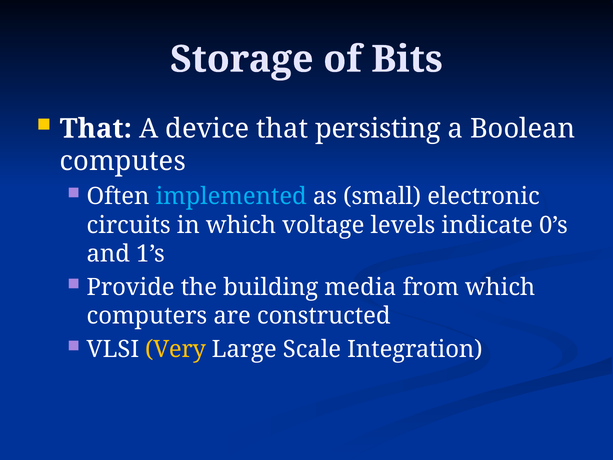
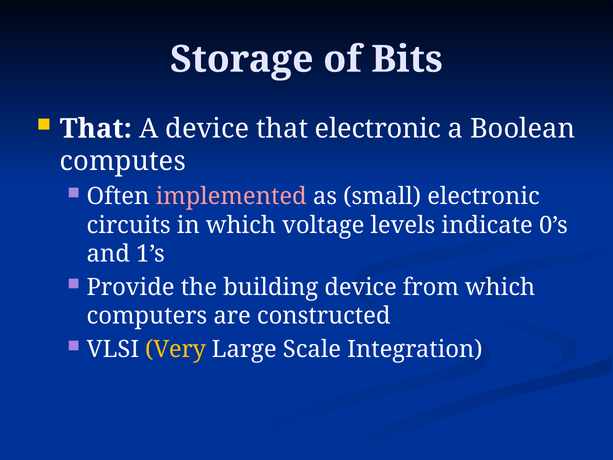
that persisting: persisting -> electronic
implemented colour: light blue -> pink
building media: media -> device
